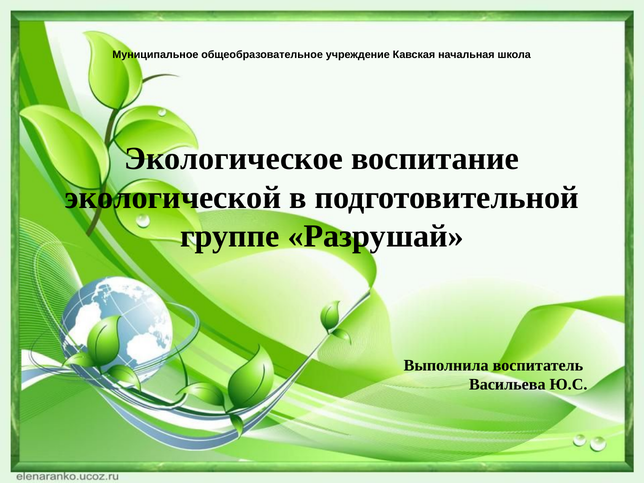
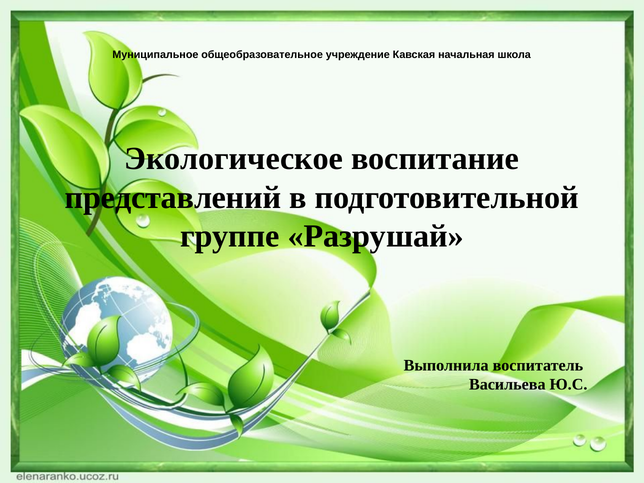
экологической: экологической -> представлений
